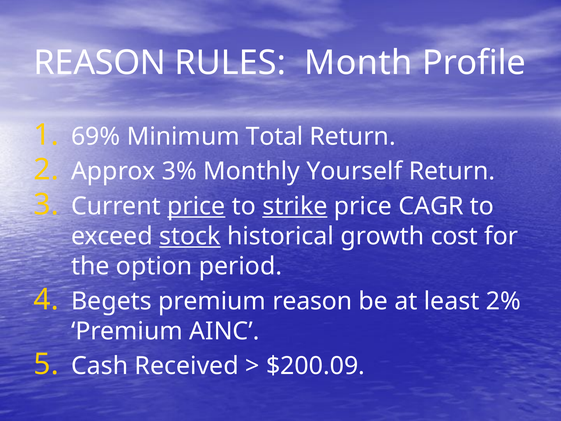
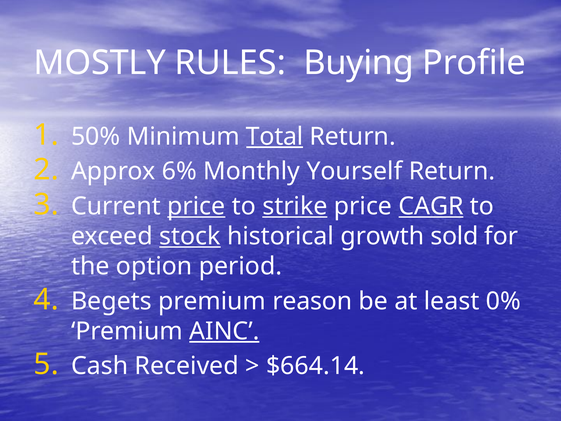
REASON at (100, 63): REASON -> MOSTLY
Month: Month -> Buying
69%: 69% -> 50%
Total underline: none -> present
3%: 3% -> 6%
CAGR underline: none -> present
cost: cost -> sold
2%: 2% -> 0%
AINC underline: none -> present
$200.09: $200.09 -> $664.14
